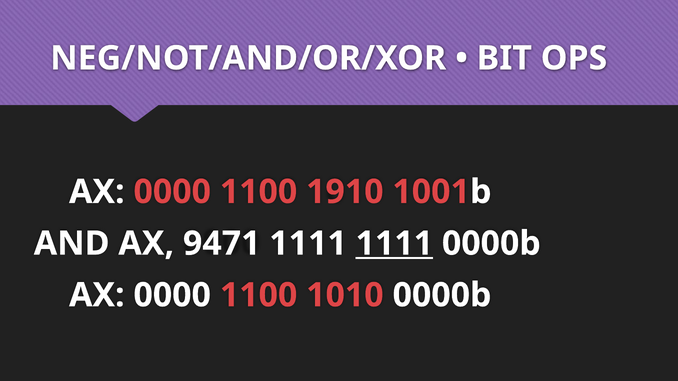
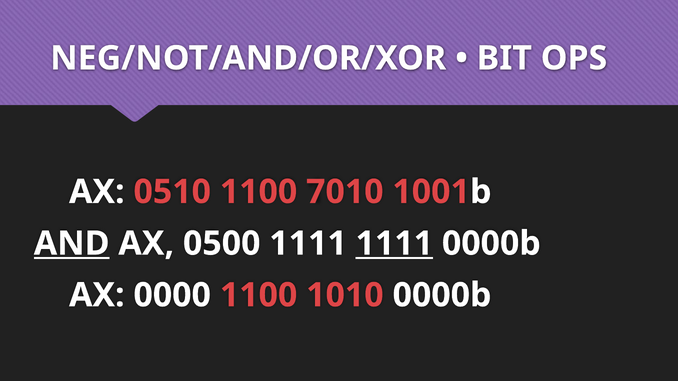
0000 at (172, 192): 0000 -> 0510
1910: 1910 -> 7010
AND underline: none -> present
9471: 9471 -> 0500
